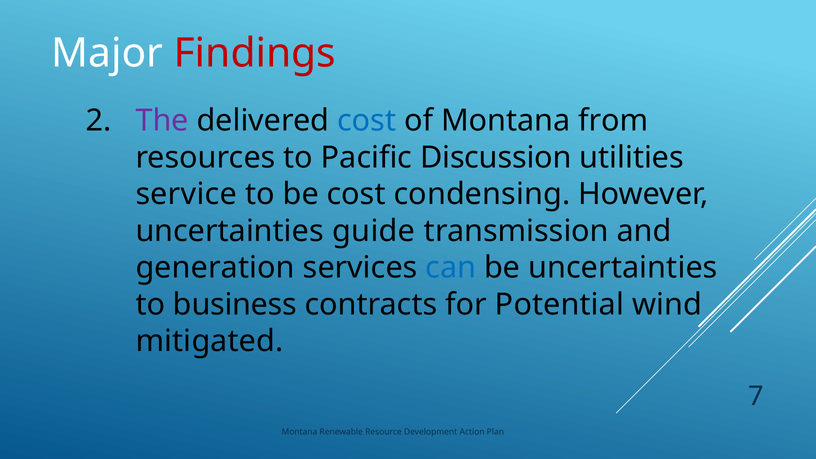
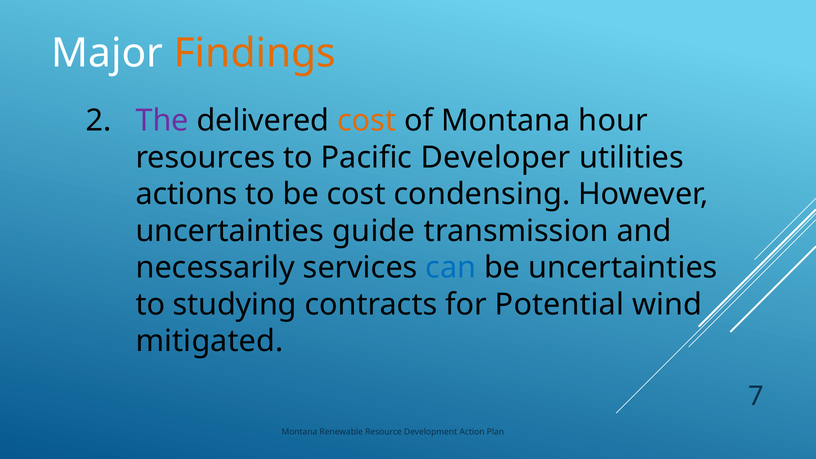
Findings colour: red -> orange
cost at (367, 121) colour: blue -> orange
from: from -> hour
Discussion: Discussion -> Developer
service: service -> actions
generation: generation -> necessarily
business: business -> studying
